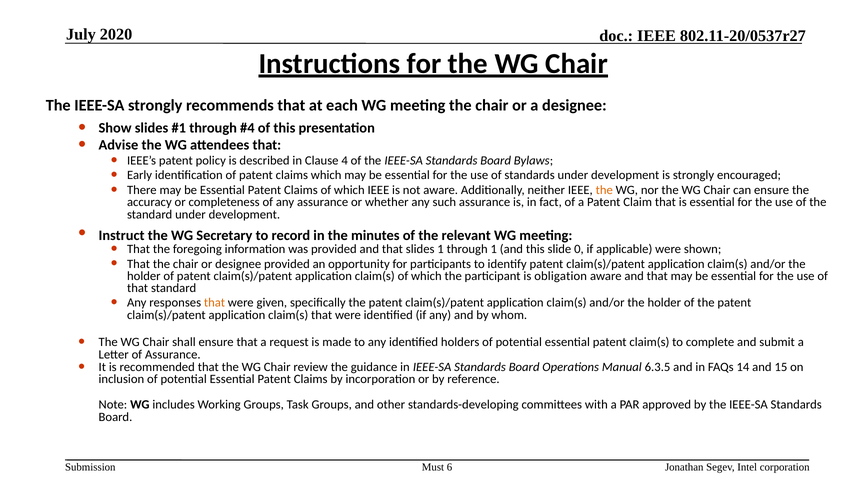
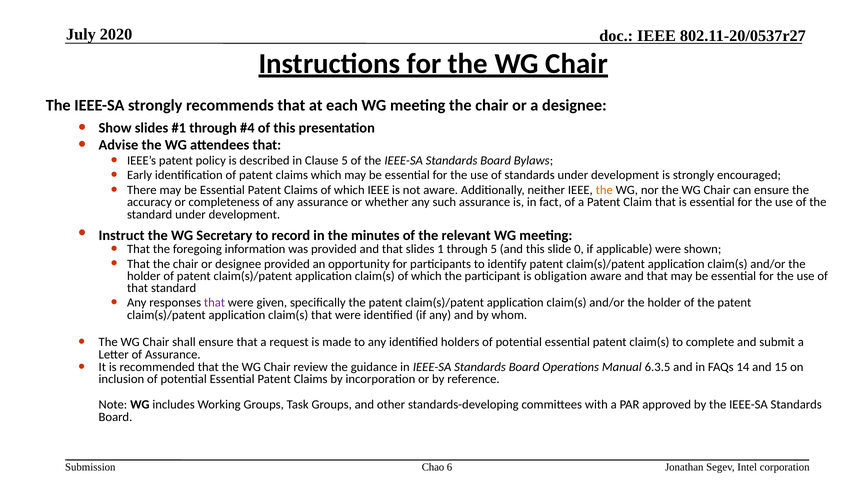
Clause 4: 4 -> 5
through 1: 1 -> 5
that at (214, 303) colour: orange -> purple
Must: Must -> Chao
